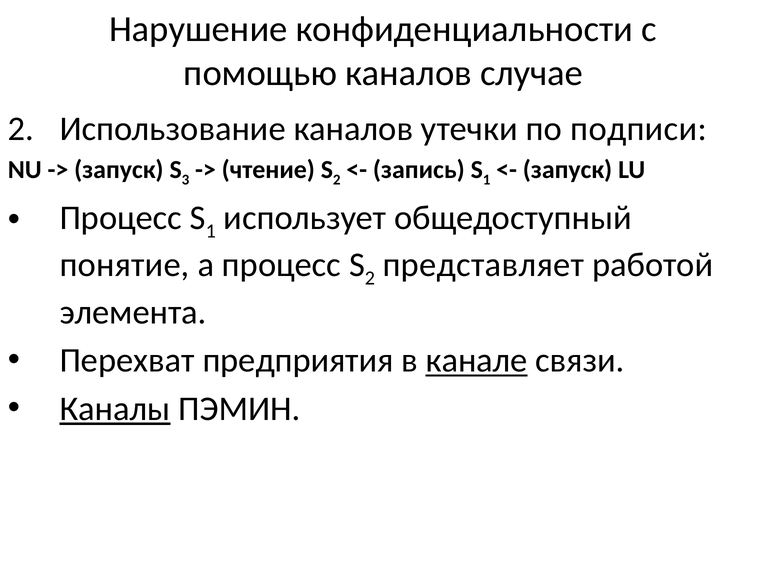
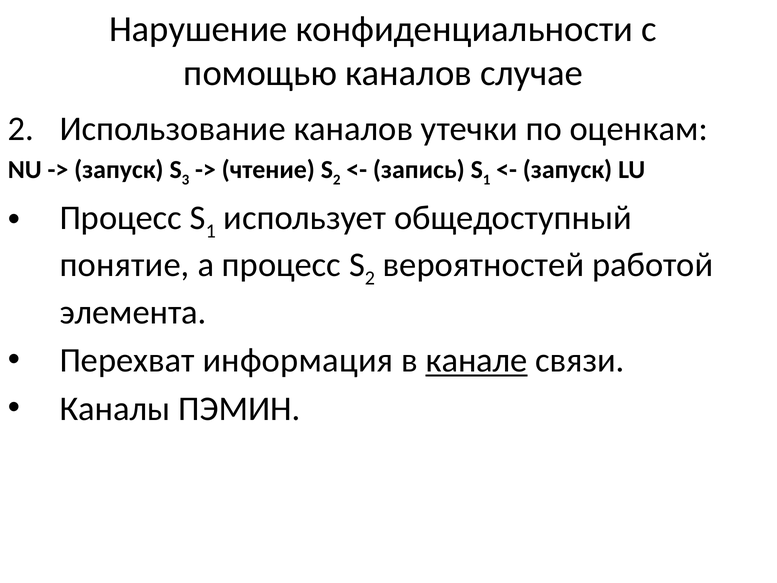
подписи: подписи -> оценкам
представляет: представляет -> вероятностей
предприятия: предприятия -> информация
Каналы underline: present -> none
